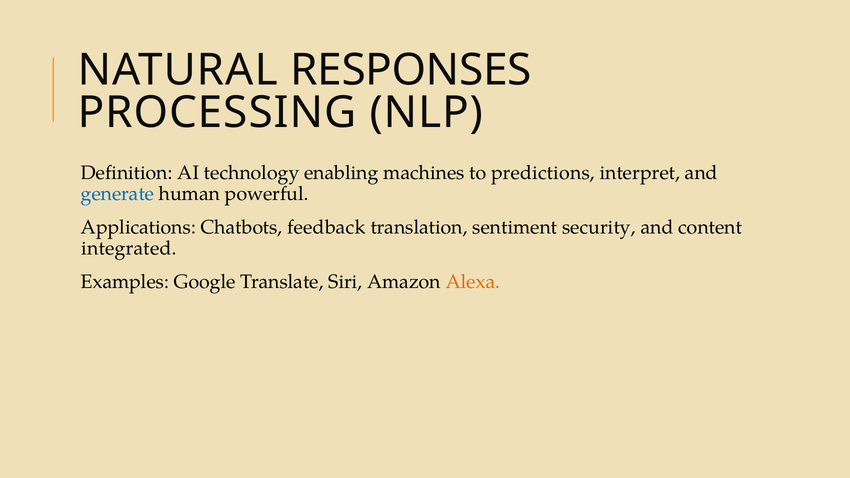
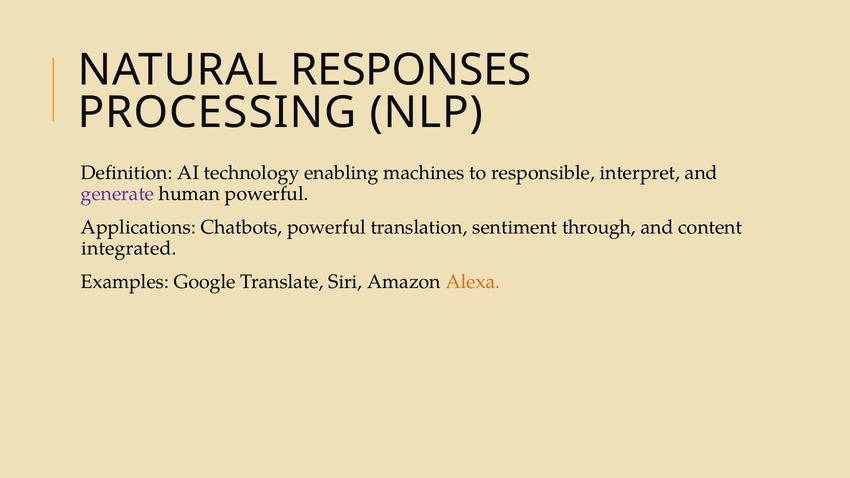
predictions: predictions -> responsible
generate colour: blue -> purple
Chatbots feedback: feedback -> powerful
security: security -> through
